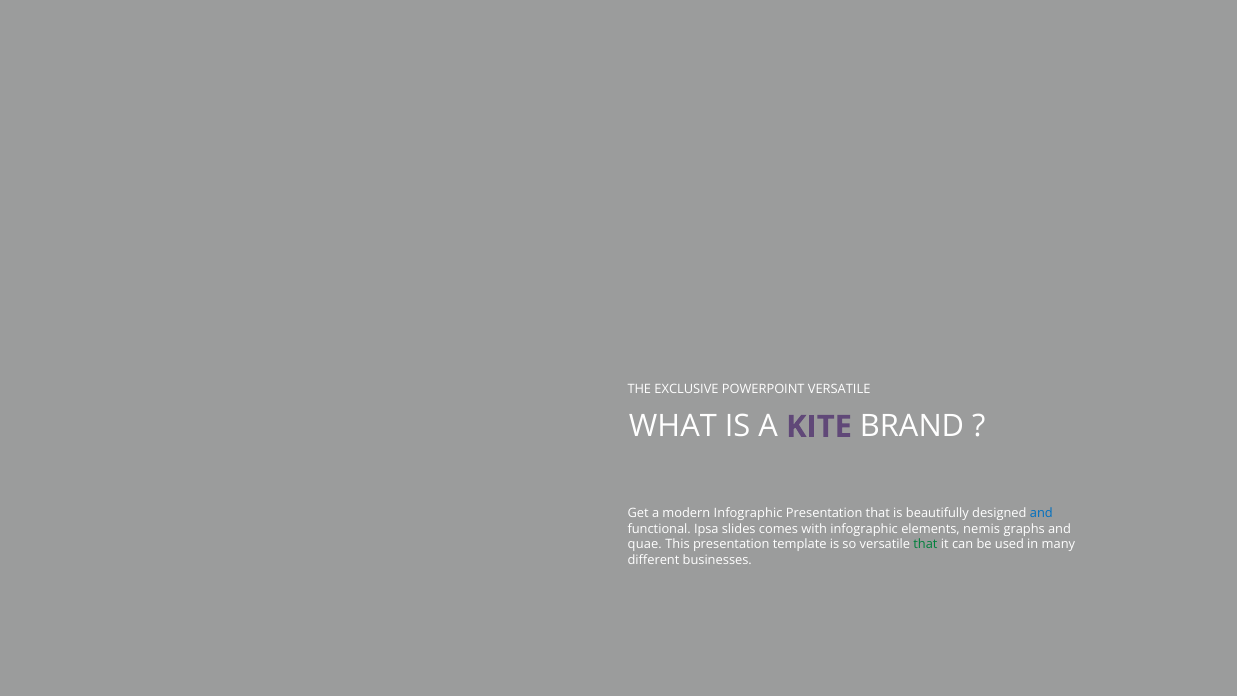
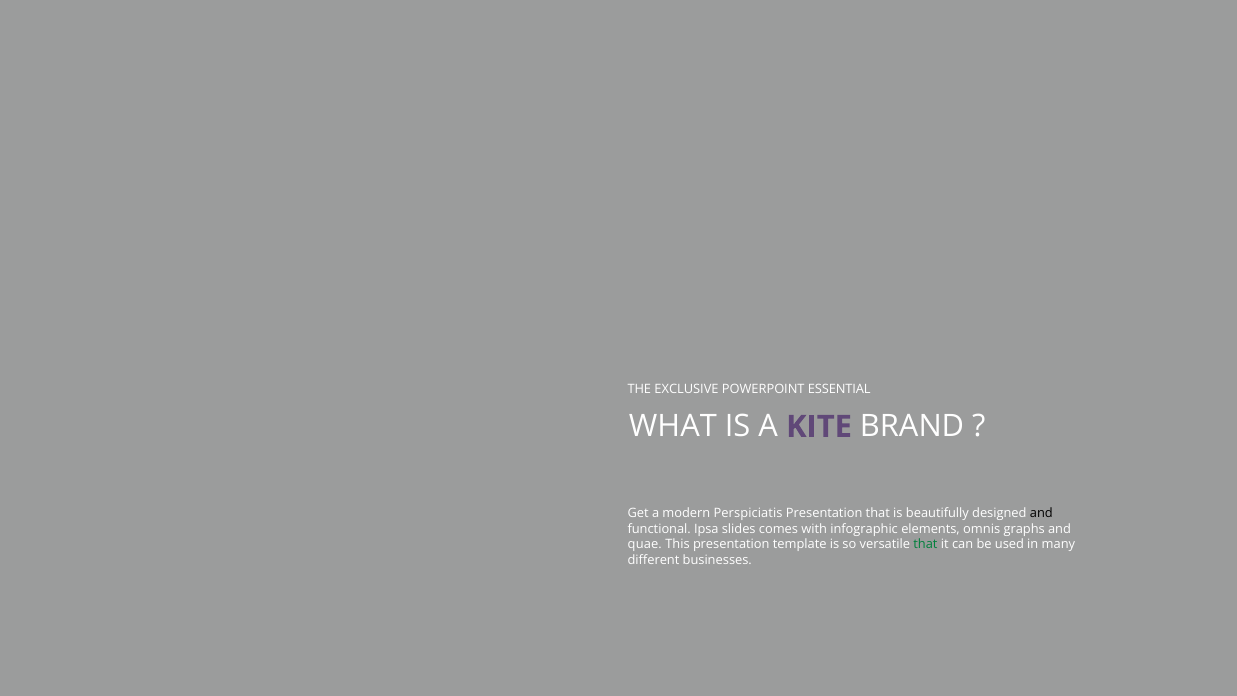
POWERPOINT VERSATILE: VERSATILE -> ESSENTIAL
modern Infographic: Infographic -> Perspiciatis
and at (1041, 513) colour: blue -> black
nemis: nemis -> omnis
